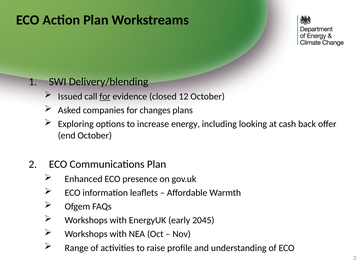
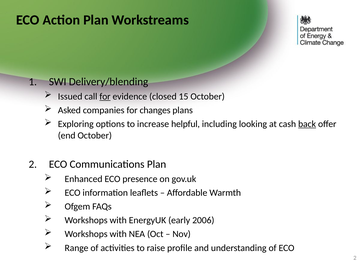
12: 12 -> 15
energy: energy -> helpful
back underline: none -> present
2045: 2045 -> 2006
